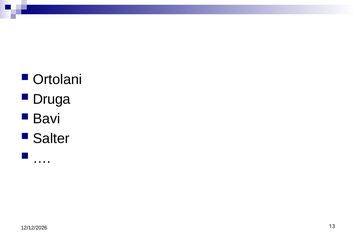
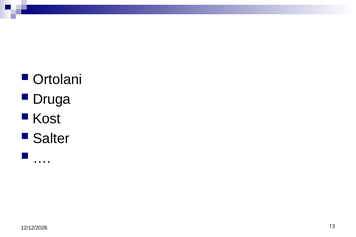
Bavi: Bavi -> Kost
